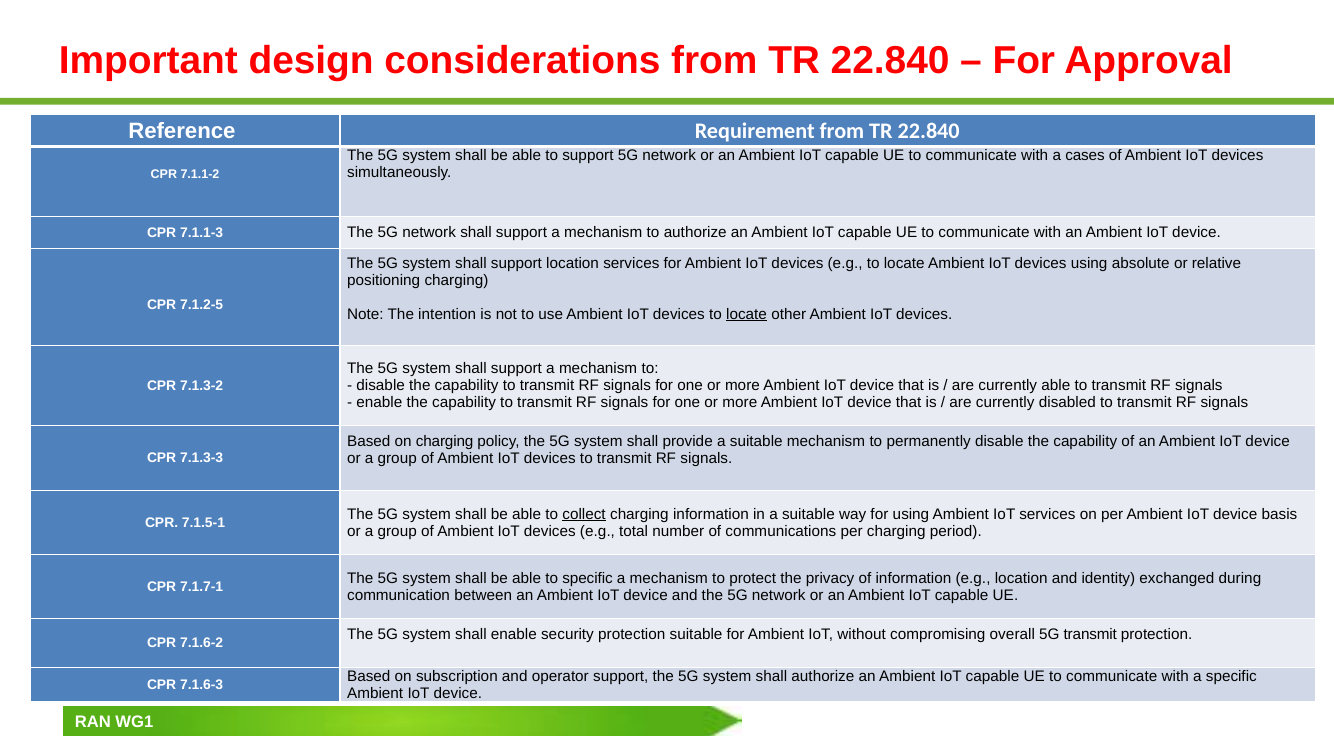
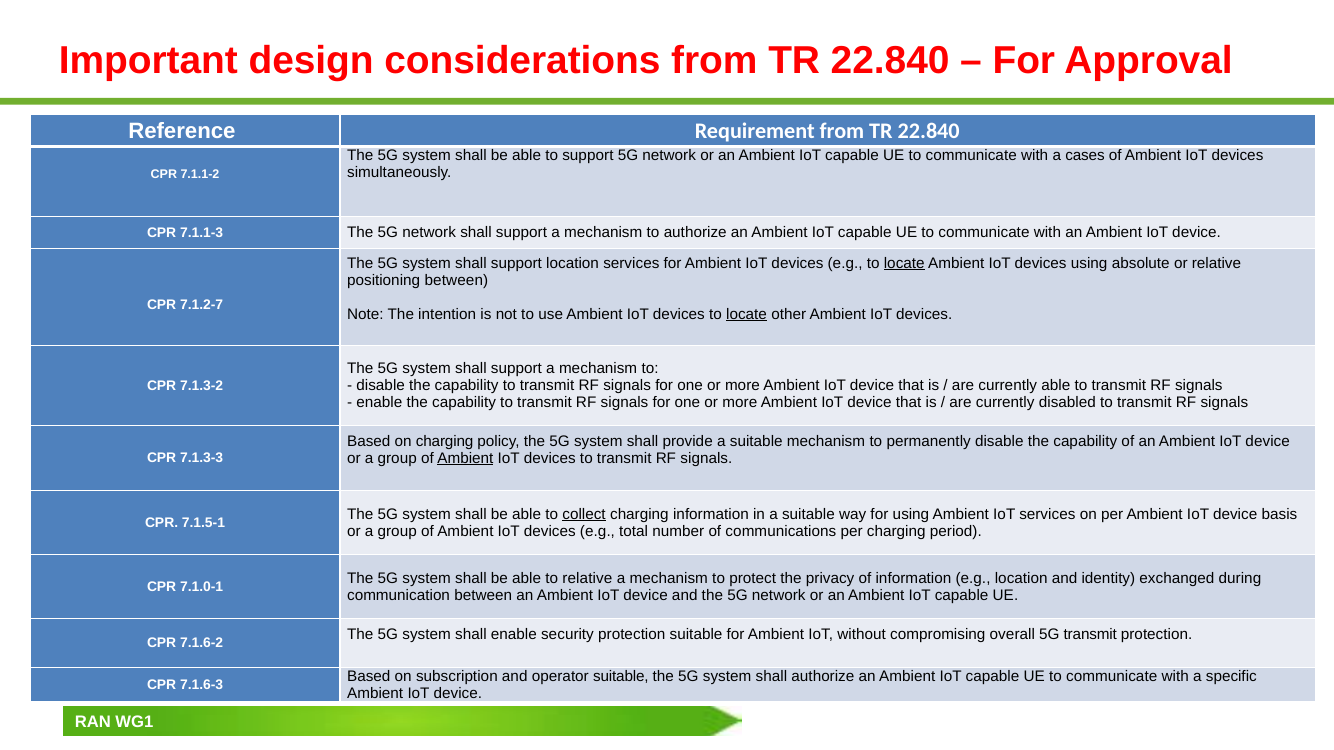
locate at (904, 263) underline: none -> present
positioning charging: charging -> between
7.1.2-5: 7.1.2-5 -> 7.1.2-7
Ambient at (465, 458) underline: none -> present
to specific: specific -> relative
7.1.7-1: 7.1.7-1 -> 7.1.0-1
operator support: support -> suitable
